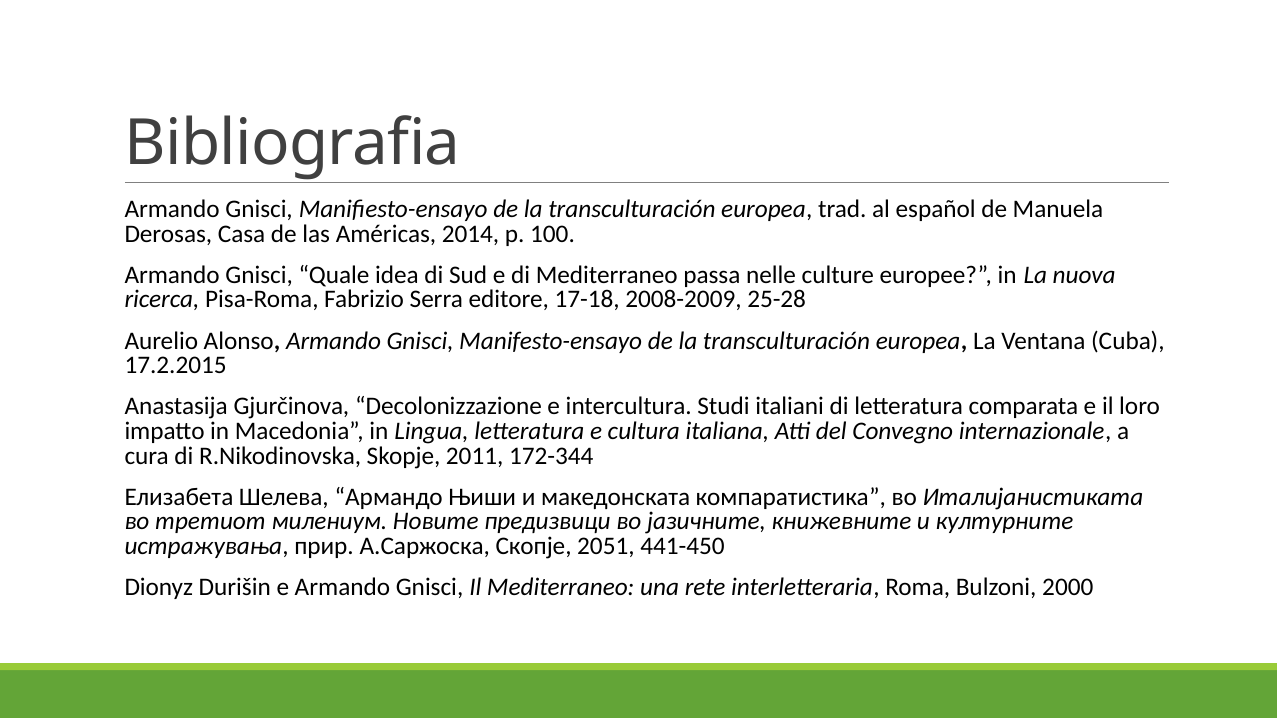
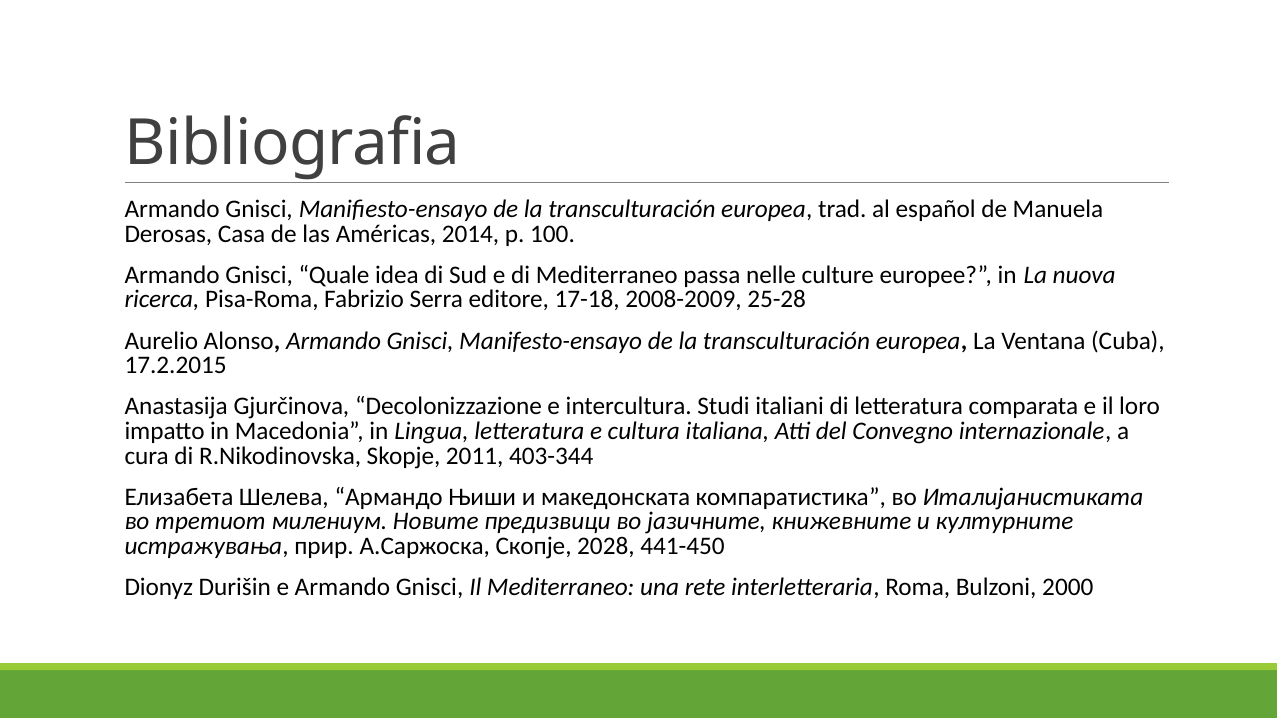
172-344: 172-344 -> 403-344
2051: 2051 -> 2028
